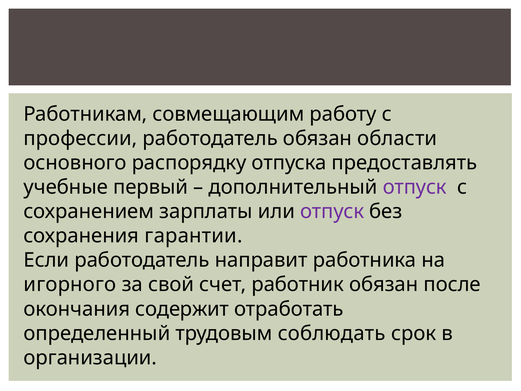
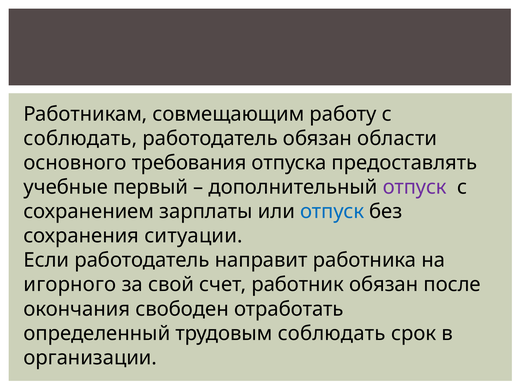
профессии at (80, 138): профессии -> соблюдать
распорядку: распорядку -> требования
отпуск at (332, 211) colour: purple -> blue
гарантии: гарантии -> ситуации
содержит: содержит -> свободен
